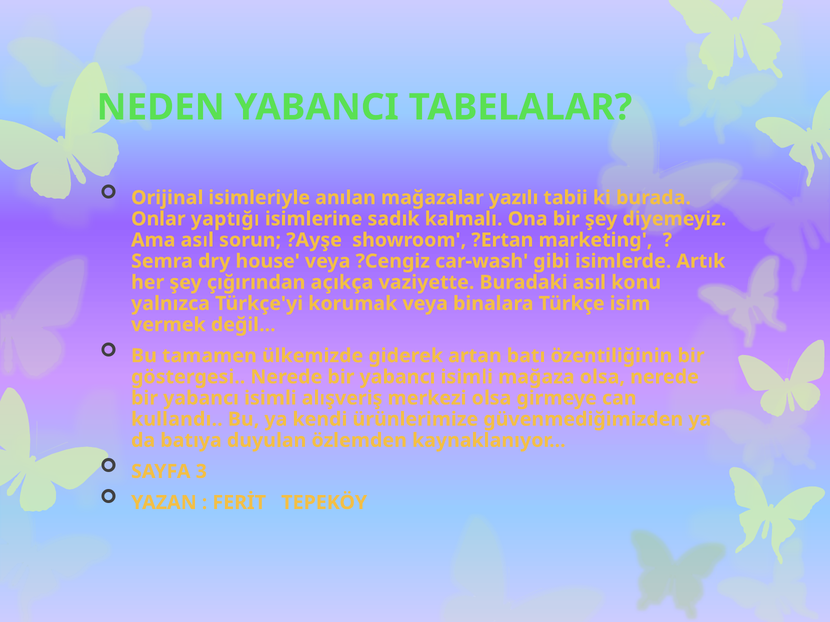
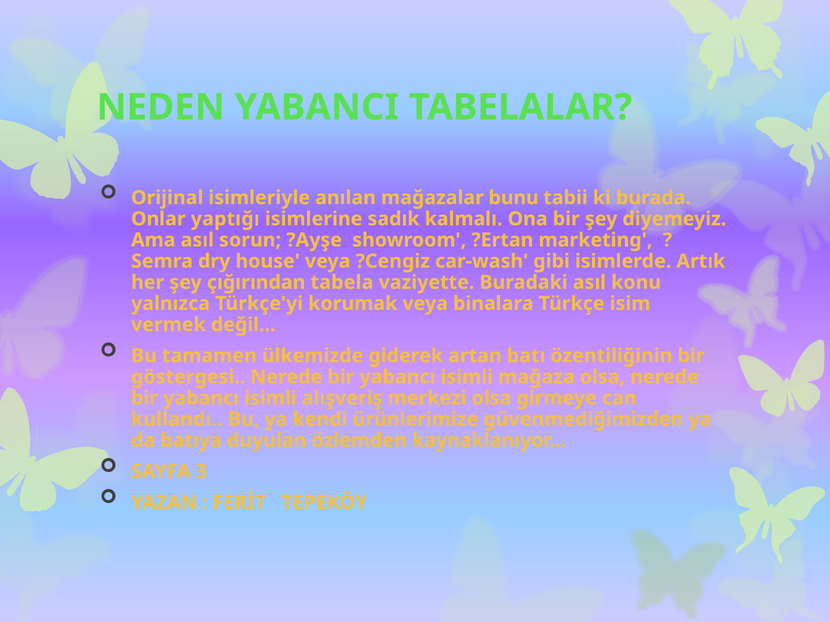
yazılı: yazılı -> bunu
açıkça: açıkça -> tabela
